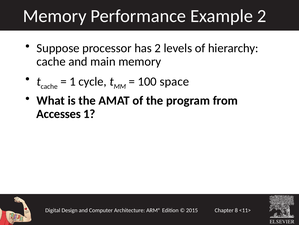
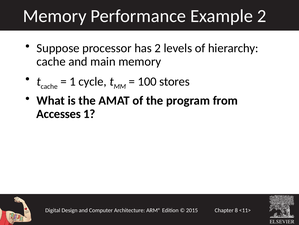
space: space -> stores
